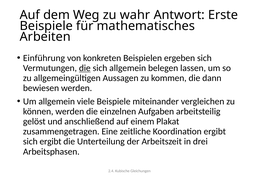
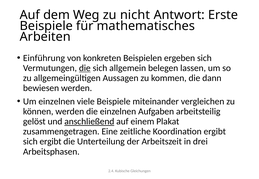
wahr: wahr -> nicht
Um allgemein: allgemein -> einzelnen
anschließend underline: none -> present
